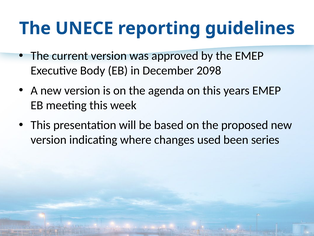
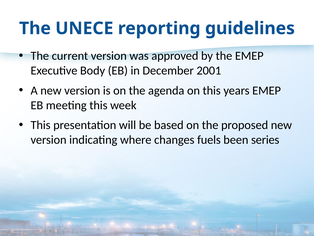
2098: 2098 -> 2001
used: used -> fuels
